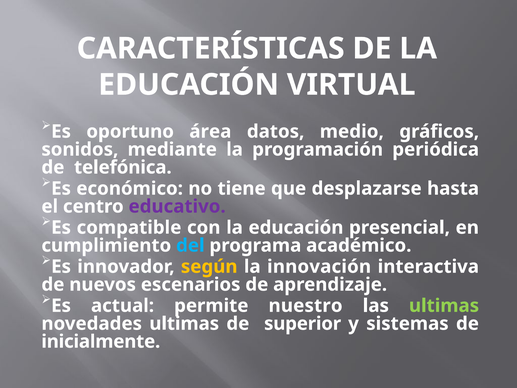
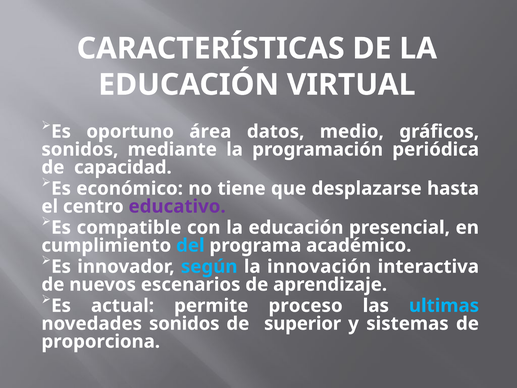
telefónica: telefónica -> capacidad
según colour: yellow -> light blue
nuestro: nuestro -> proceso
ultimas at (444, 306) colour: light green -> light blue
novedades ultimas: ultimas -> sonidos
inicialmente: inicialmente -> proporciona
